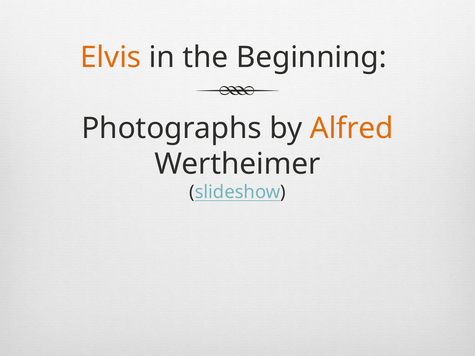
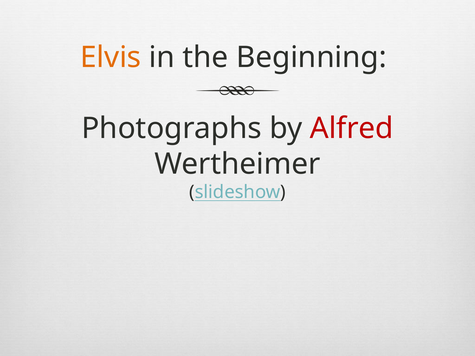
Alfred colour: orange -> red
